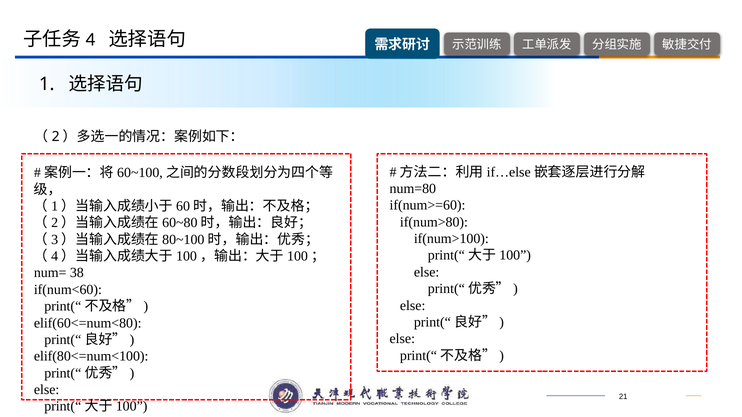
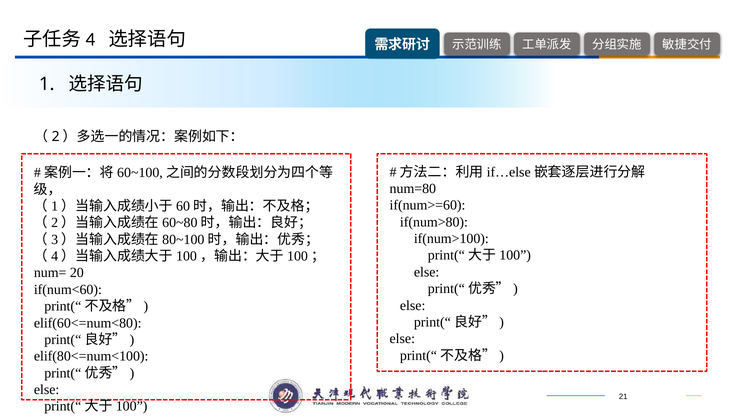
38: 38 -> 20
